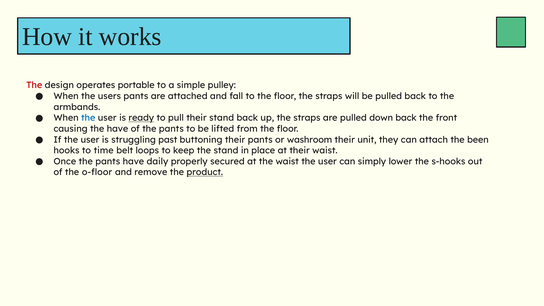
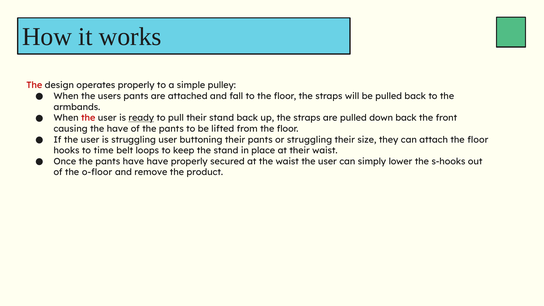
operates portable: portable -> properly
the at (88, 118) colour: blue -> red
struggling past: past -> user
or washroom: washroom -> struggling
unit: unit -> size
attach the been: been -> floor
have daily: daily -> have
product underline: present -> none
